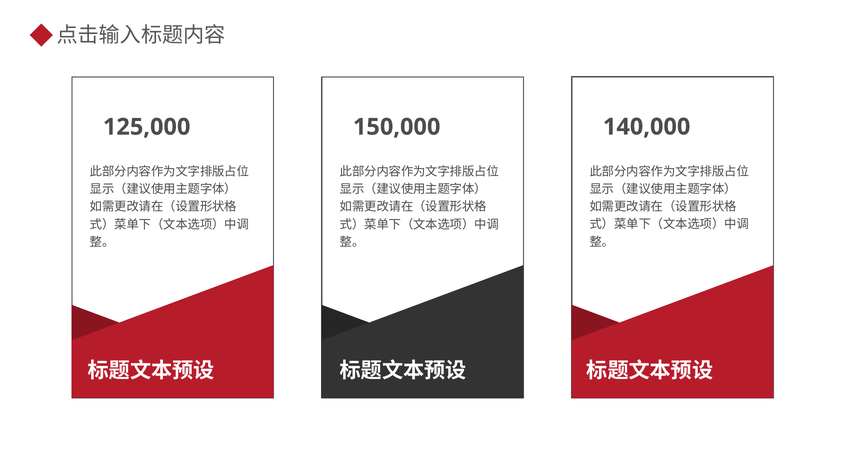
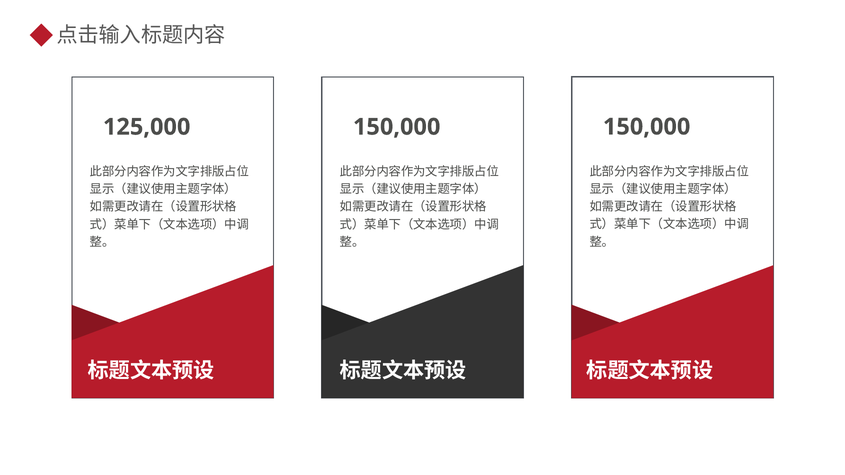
140,000 at (647, 127): 140,000 -> 150,000
